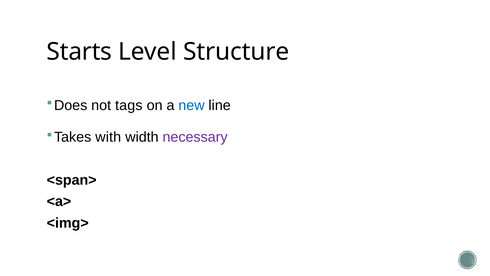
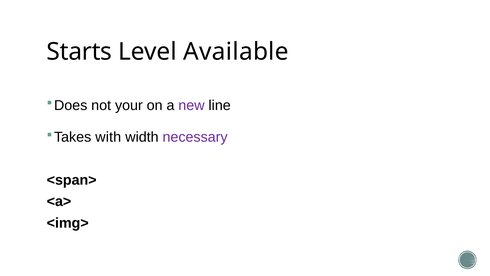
Structure: Structure -> Available
tags: tags -> your
new colour: blue -> purple
